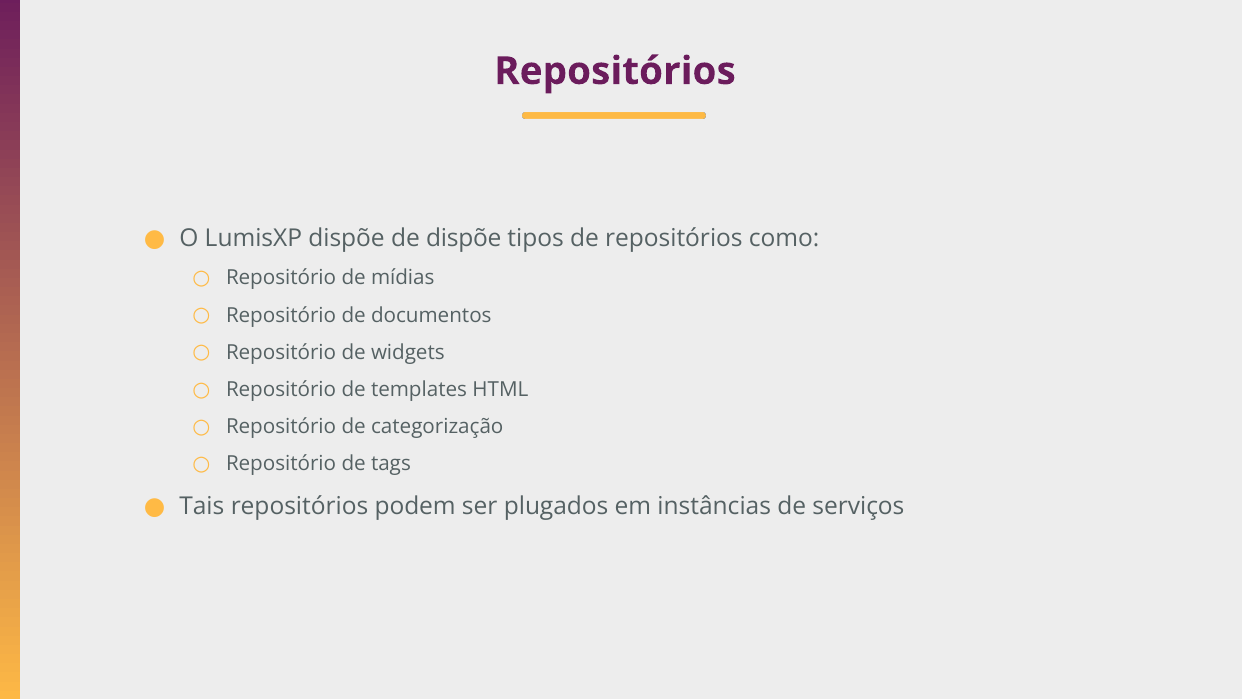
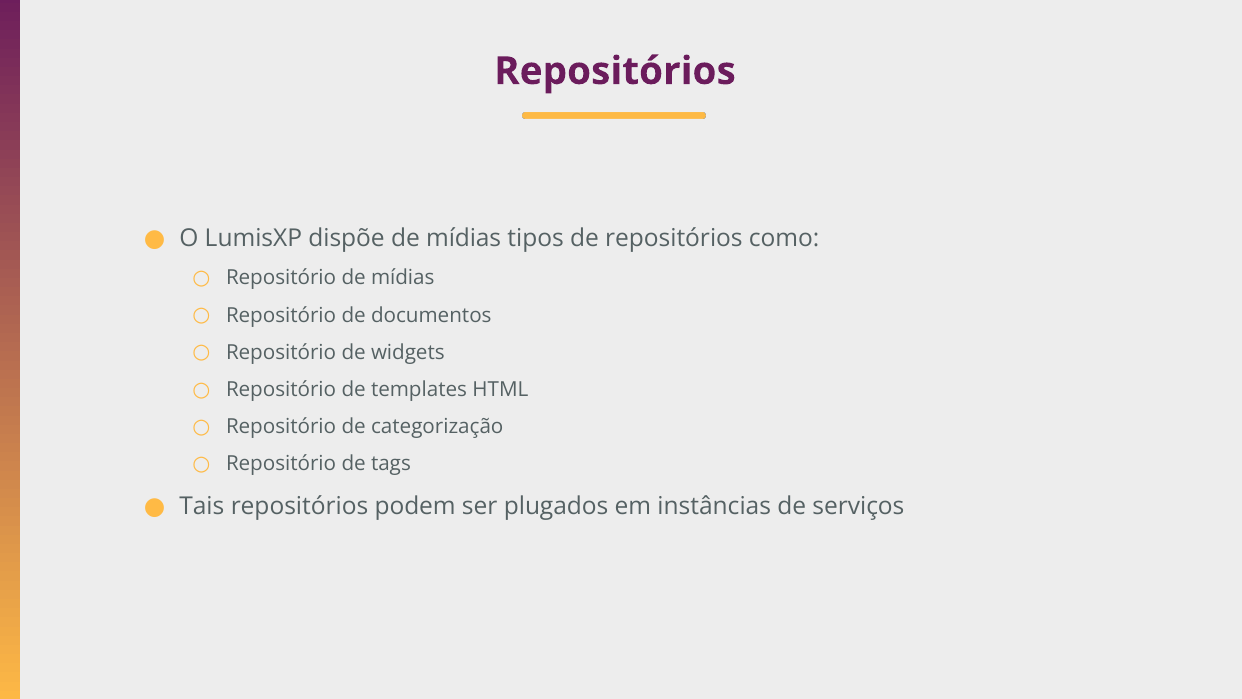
dispõe de dispõe: dispõe -> mídias
